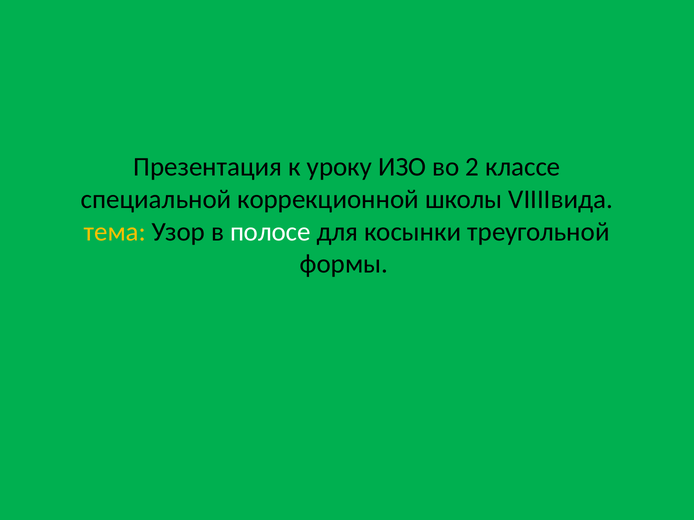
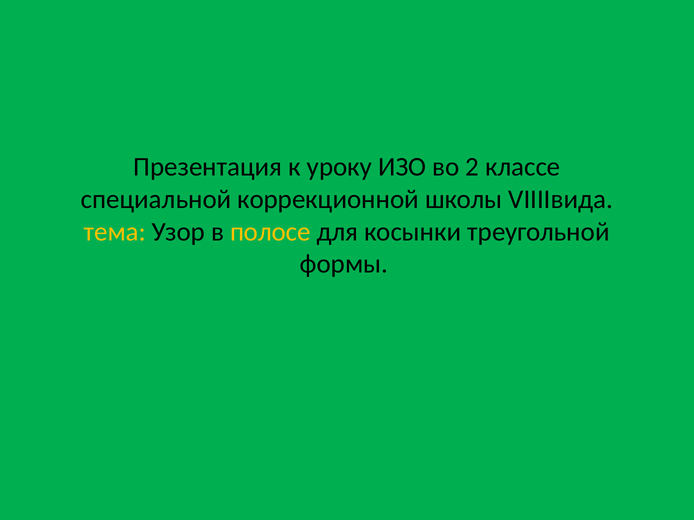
полосе colour: white -> yellow
